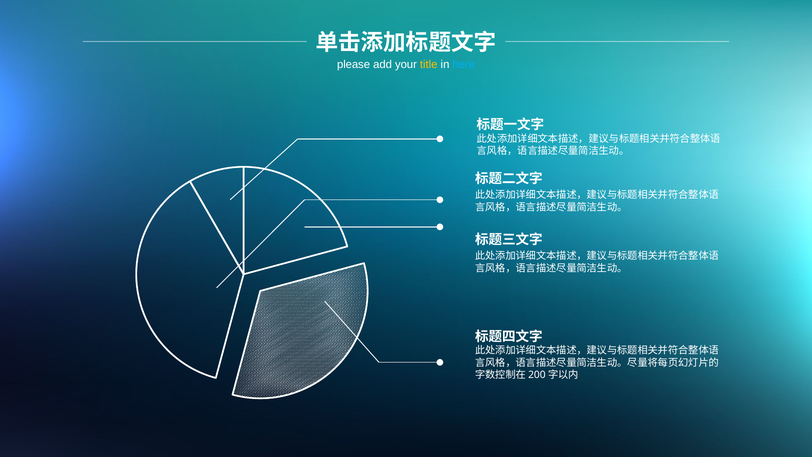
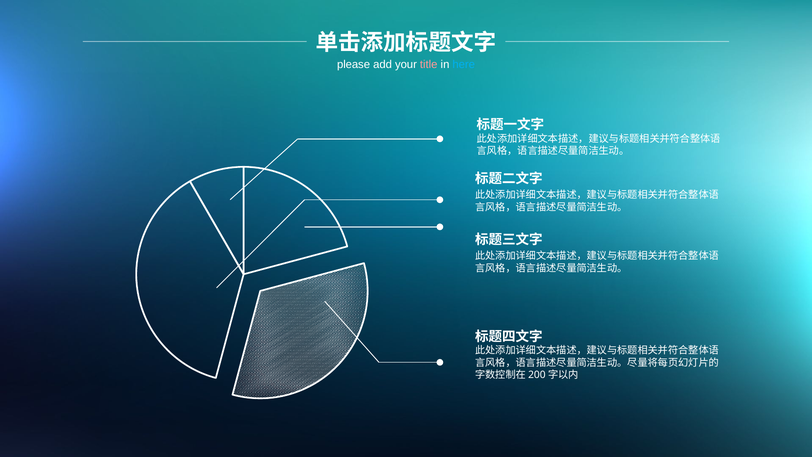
title colour: yellow -> pink
